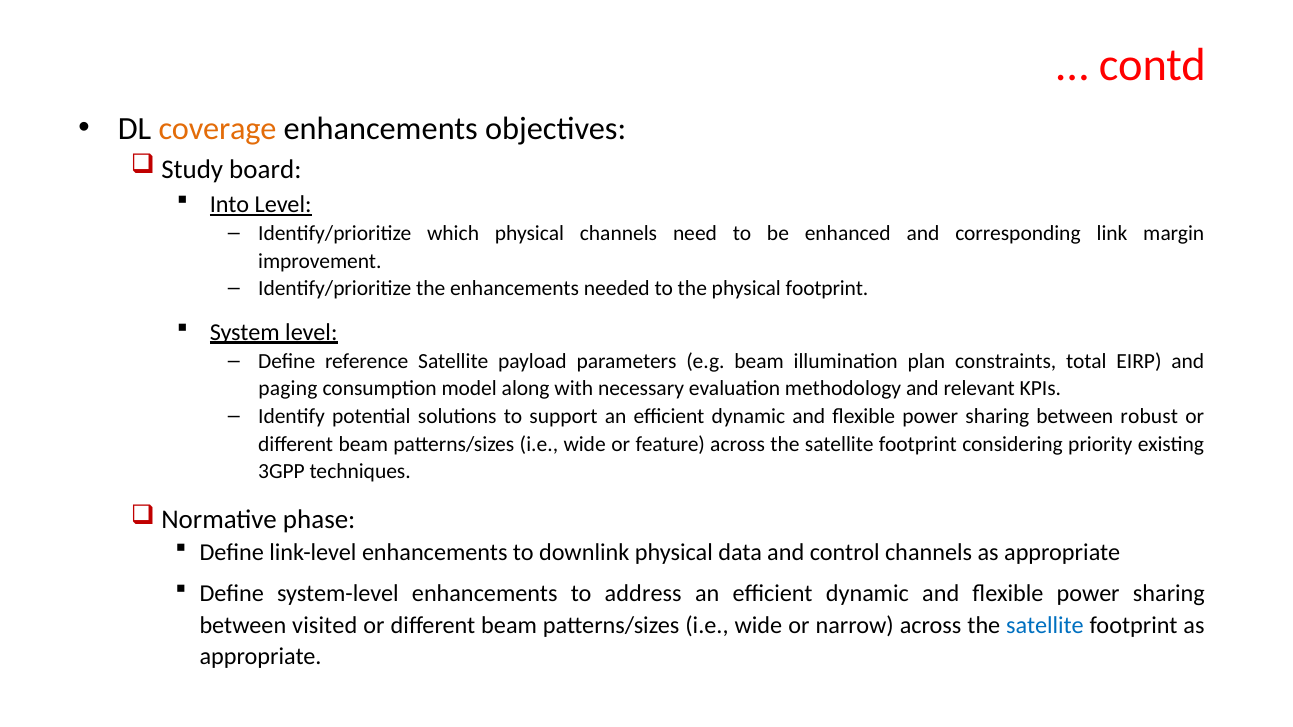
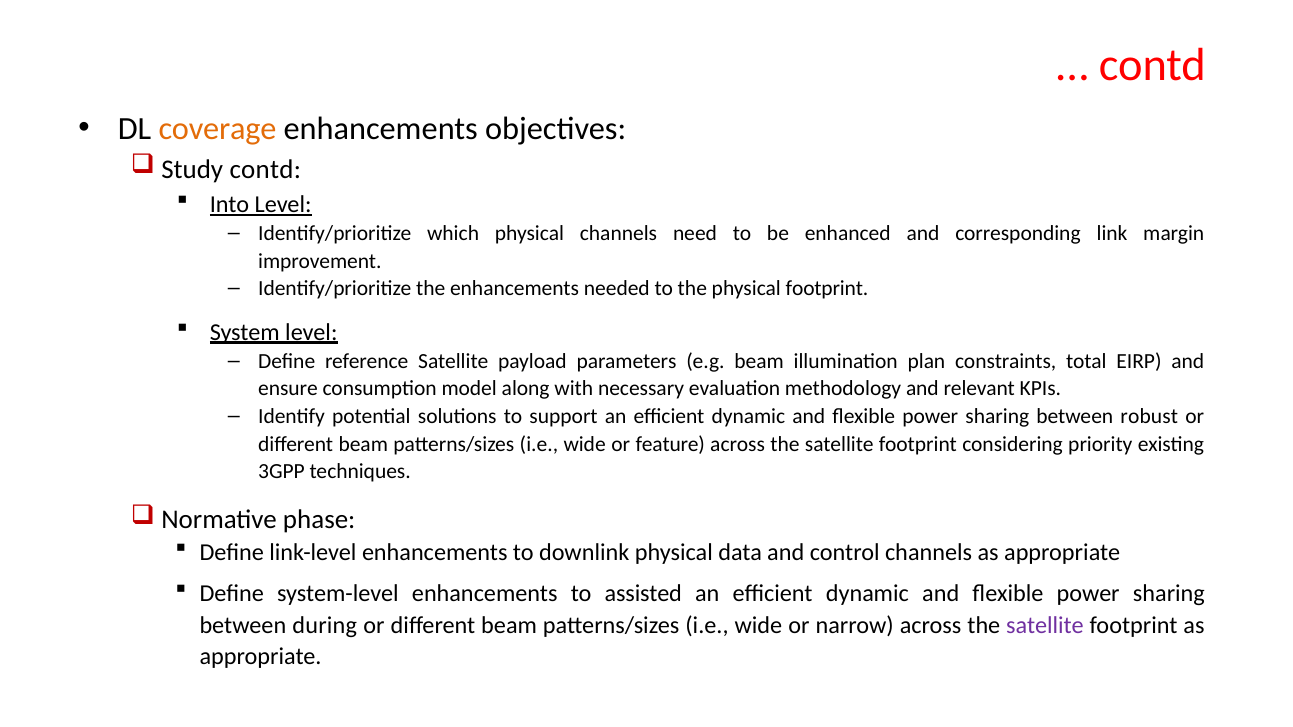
Study board: board -> contd
paging: paging -> ensure
address: address -> assisted
visited: visited -> during
satellite at (1045, 625) colour: blue -> purple
